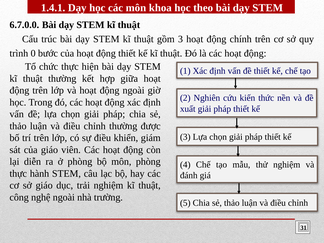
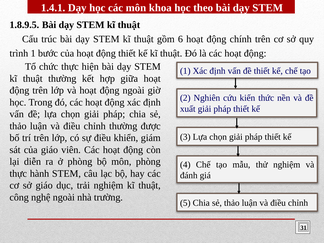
6.7.0.0: 6.7.0.0 -> 1.8.9.5
gồm 3: 3 -> 6
trình 0: 0 -> 1
